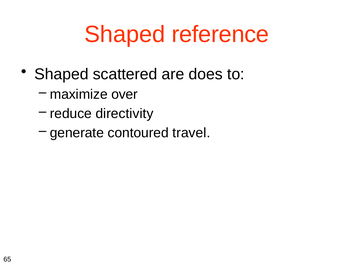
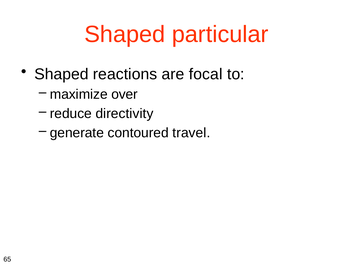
reference: reference -> particular
scattered: scattered -> reactions
does: does -> focal
